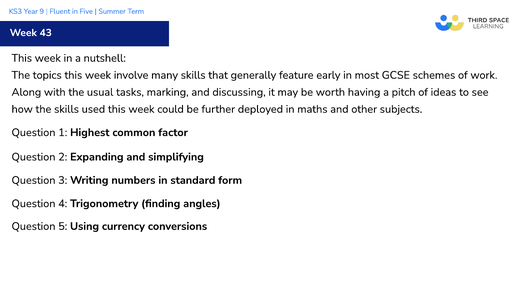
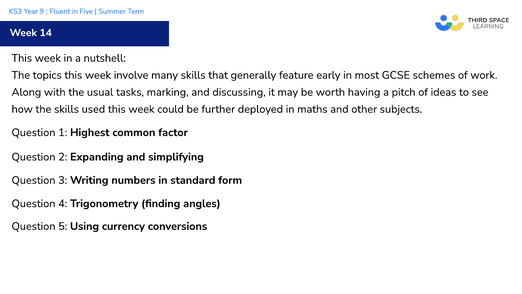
43: 43 -> 14
